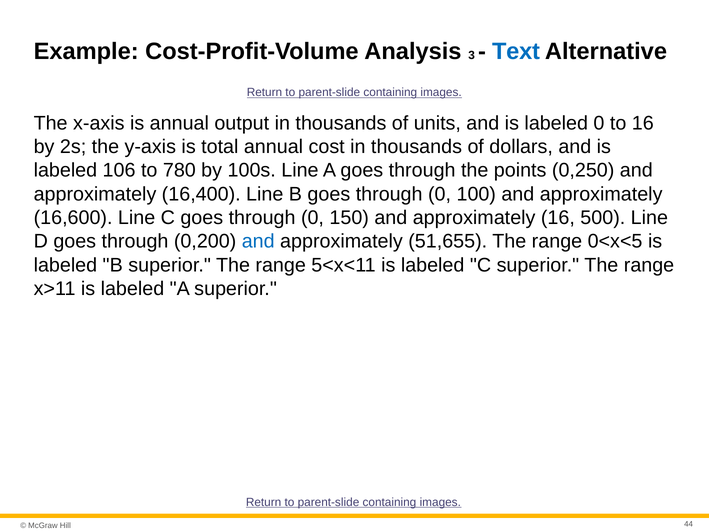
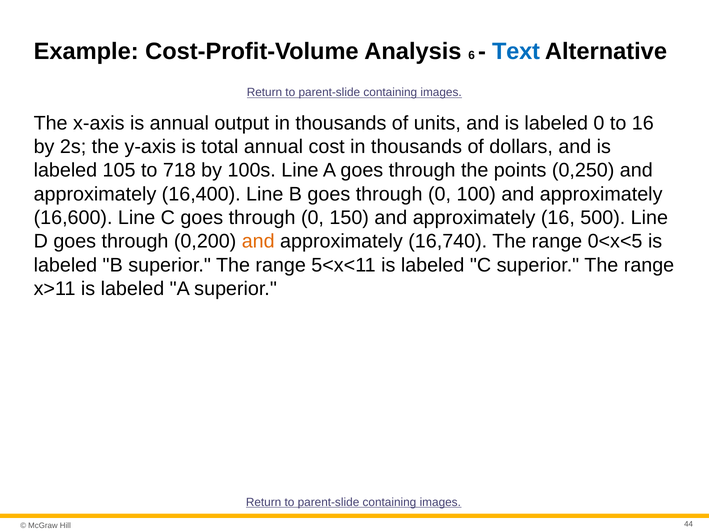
3: 3 -> 6
106: 106 -> 105
780: 780 -> 718
and at (258, 241) colour: blue -> orange
51,655: 51,655 -> 16,740
